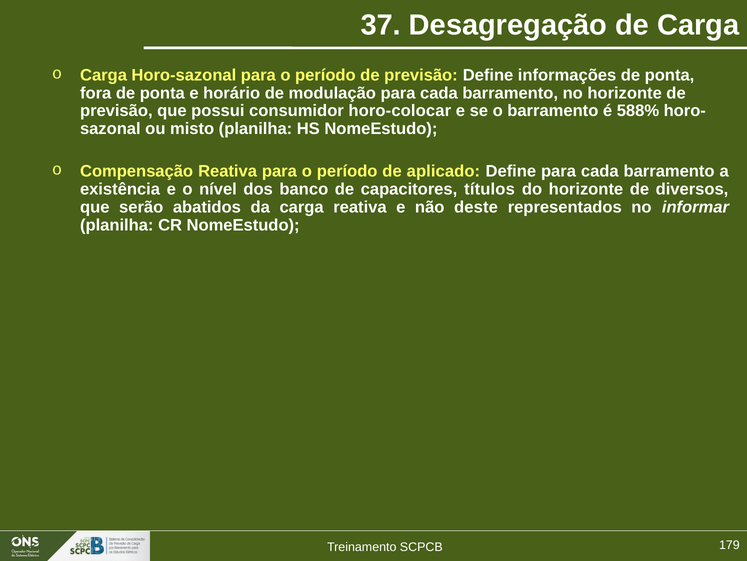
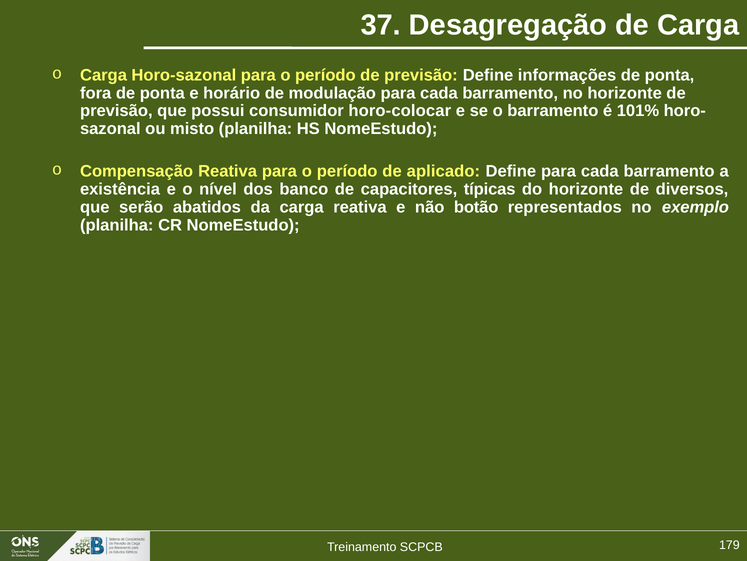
588%: 588% -> 101%
títulos: títulos -> típicas
deste: deste -> botão
informar: informar -> exemplo
